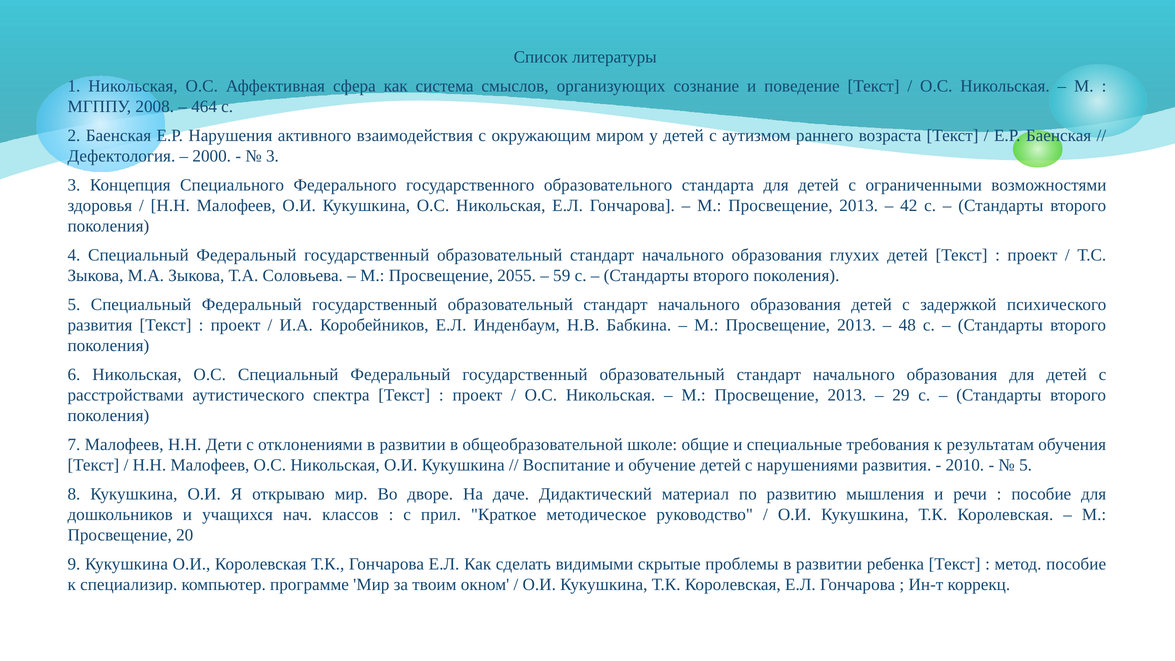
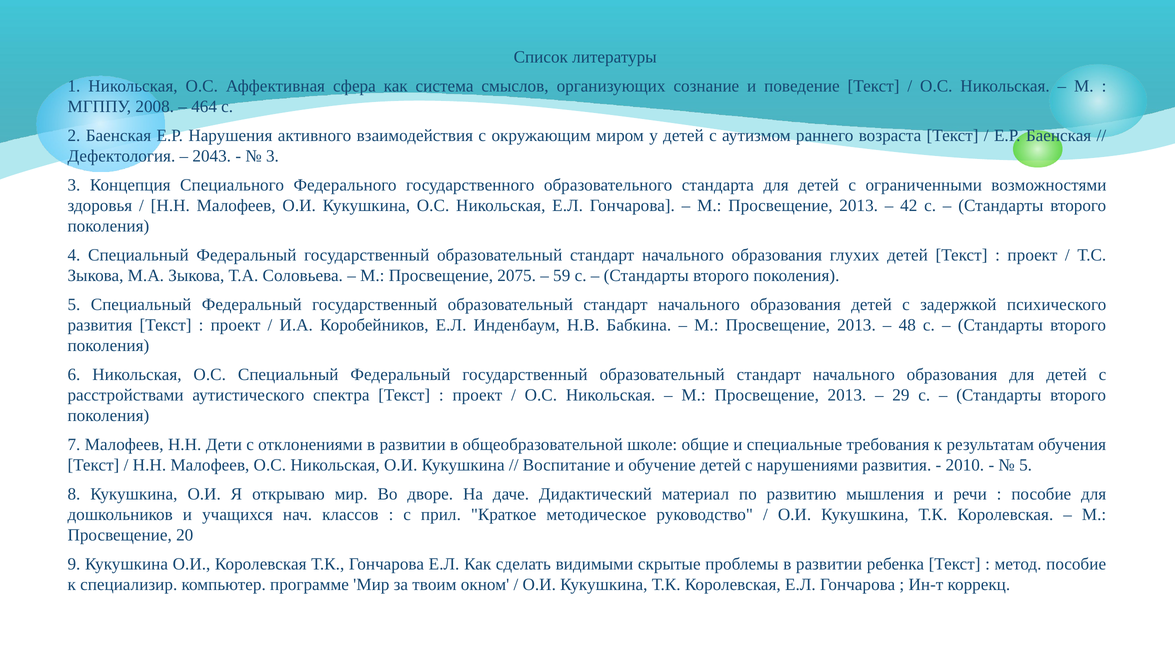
2000: 2000 -> 2043
2055: 2055 -> 2075
